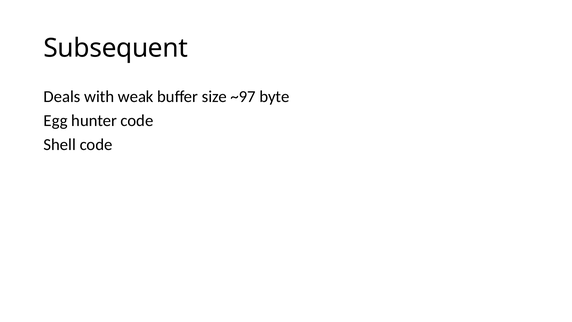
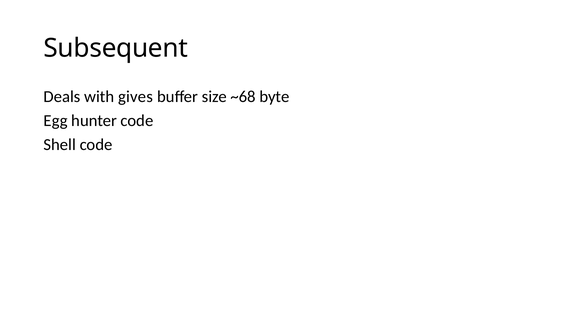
weak: weak -> gives
~97: ~97 -> ~68
